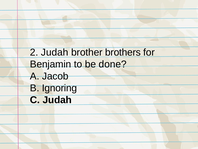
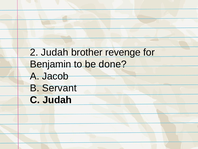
brothers: brothers -> revenge
Ignoring: Ignoring -> Servant
